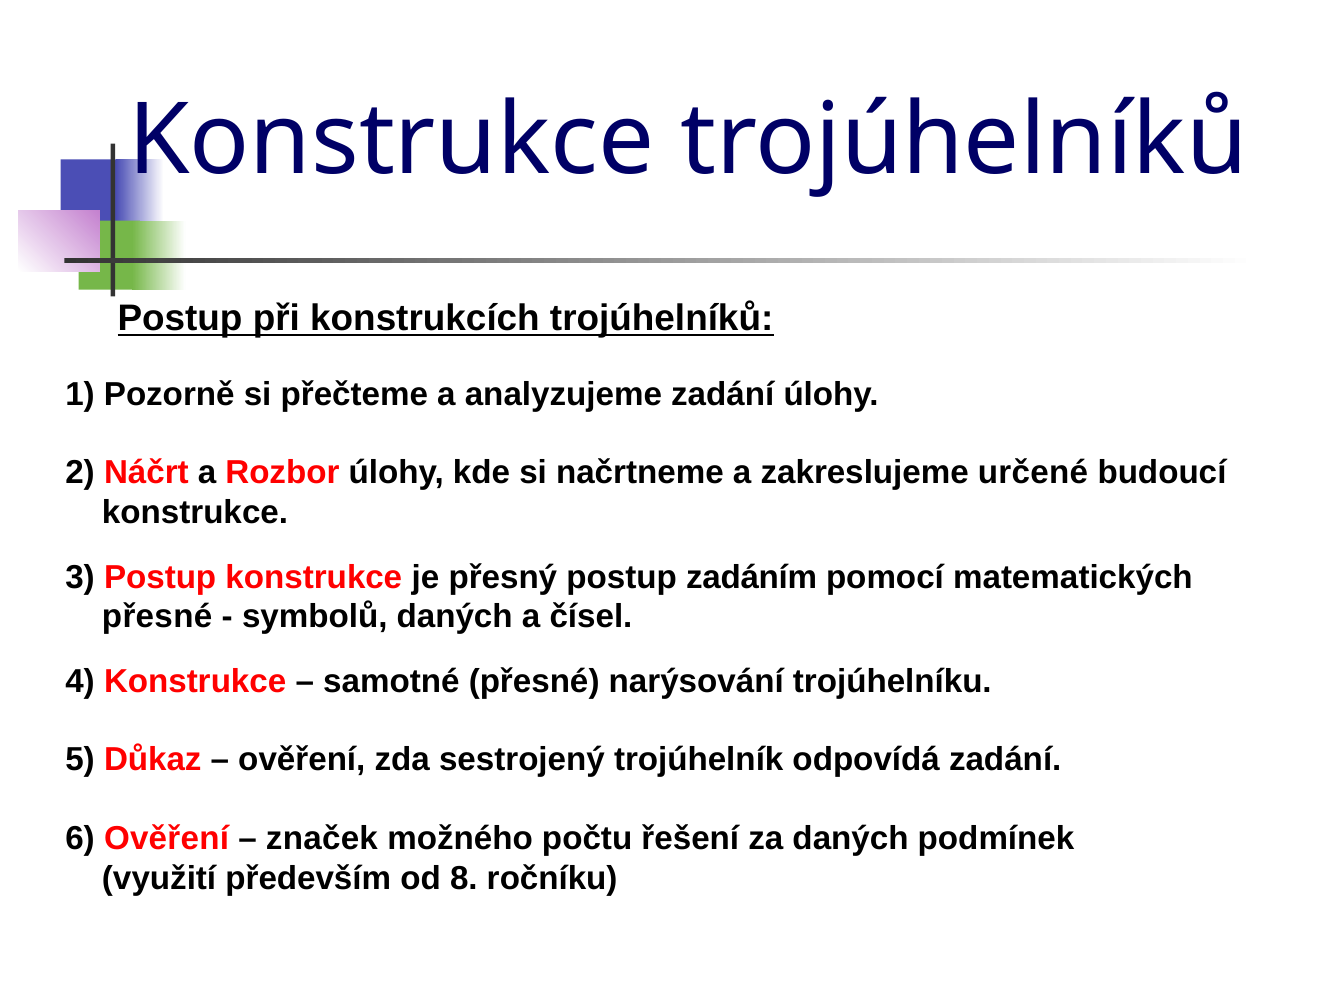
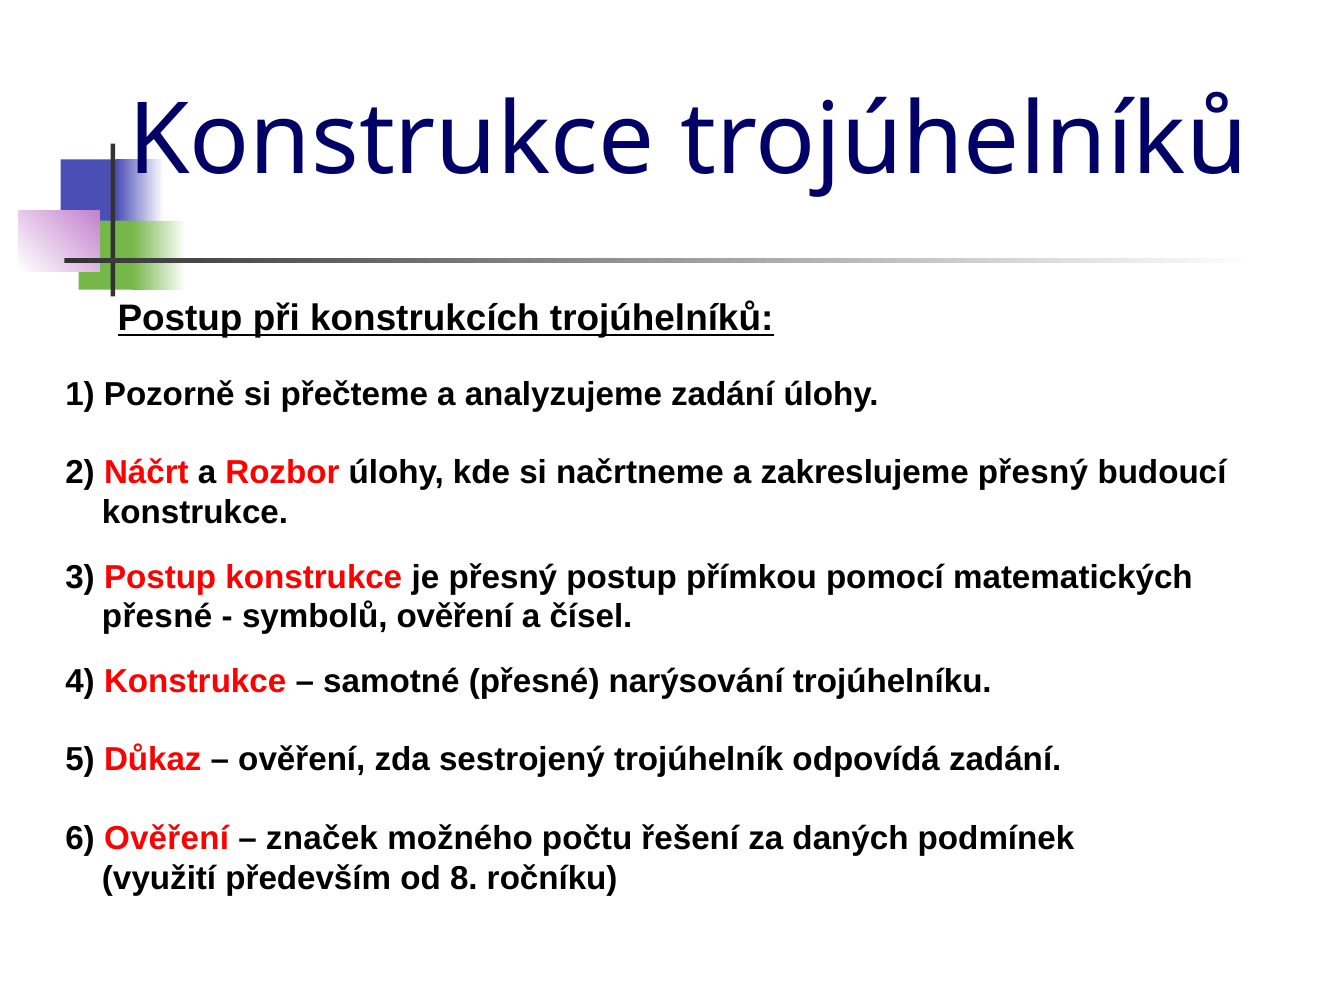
zakreslujeme určené: určené -> přesný
zadáním: zadáním -> přímkou
symbolů daných: daných -> ověření
